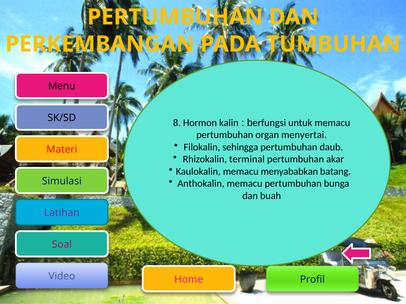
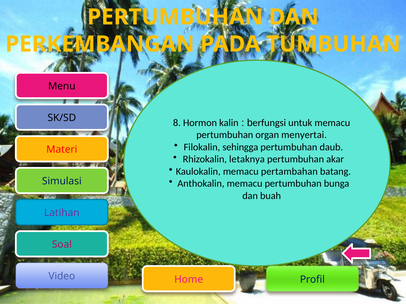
terminal: terminal -> letaknya
menyababkan: menyababkan -> pertambahan
